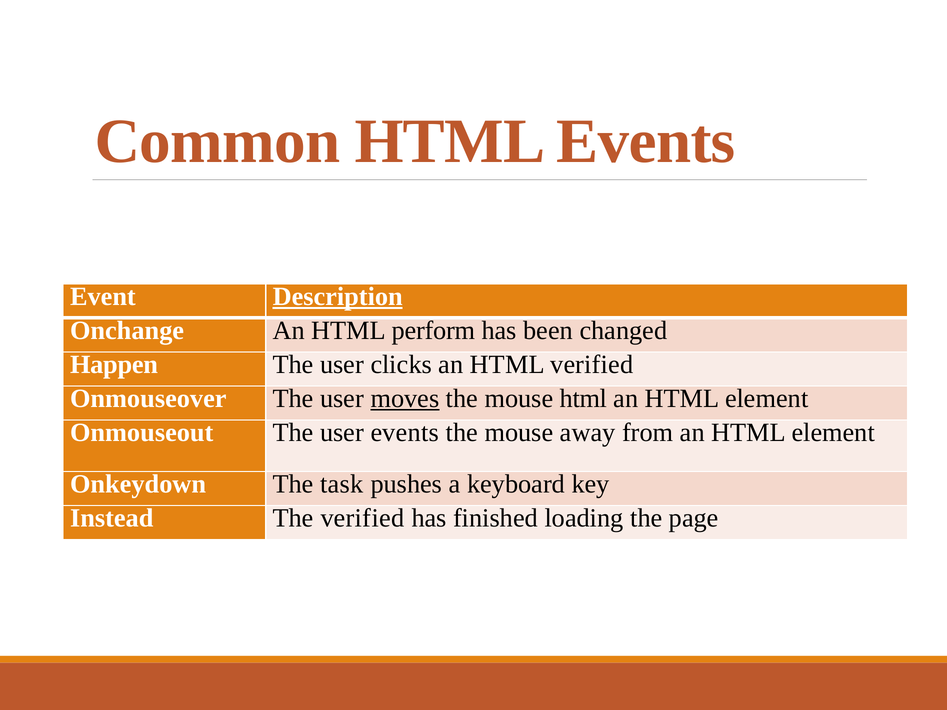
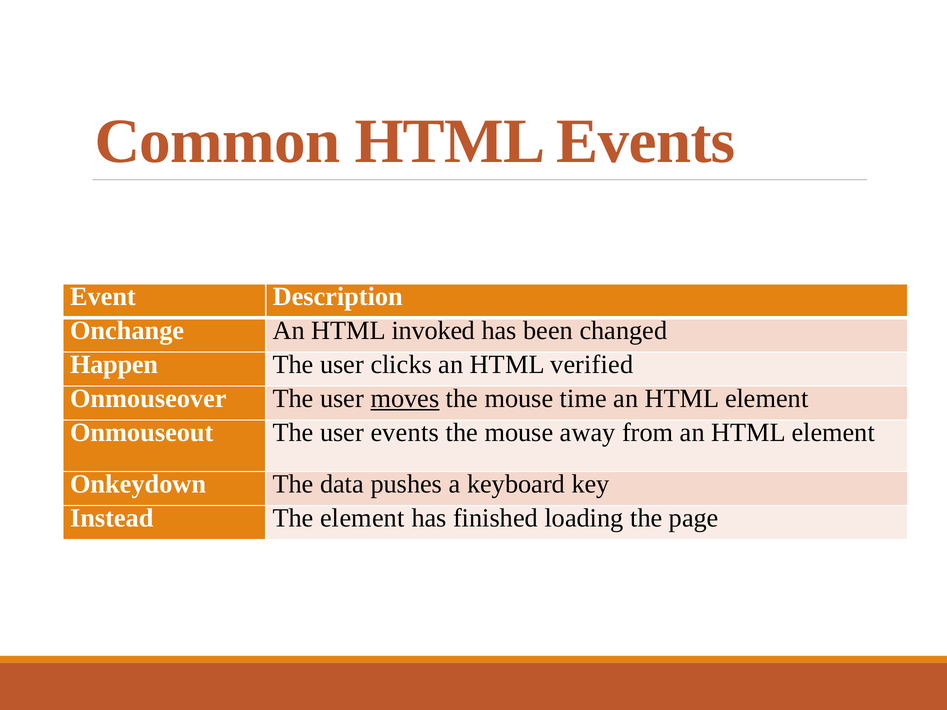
Description underline: present -> none
perform: perform -> invoked
mouse html: html -> time
task: task -> data
The verified: verified -> element
